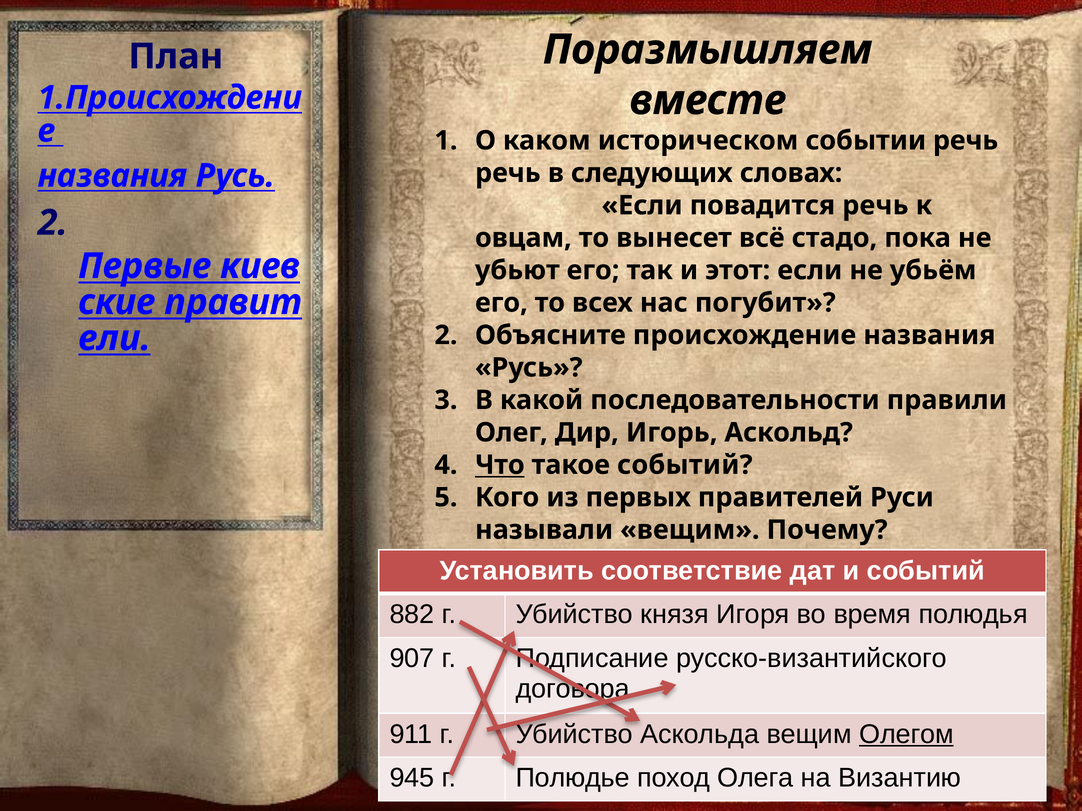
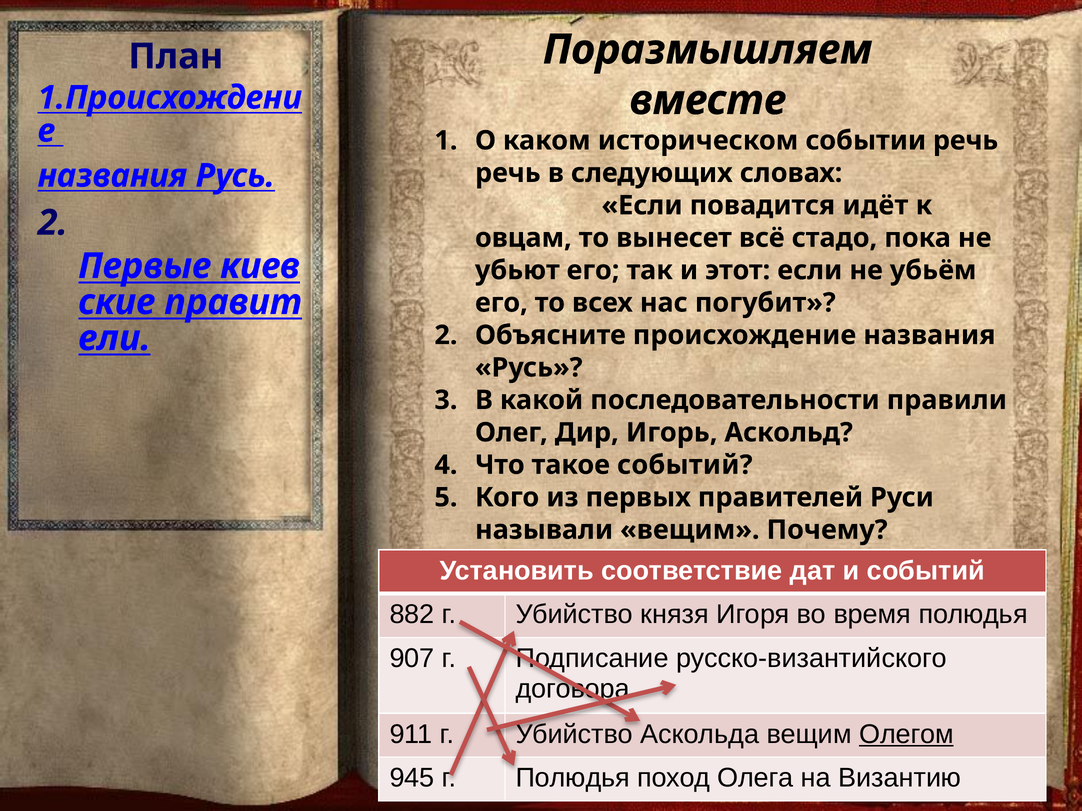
повадится речь: речь -> идёт
Что underline: present -> none
Полюдье at (573, 778): Полюдье -> Полюдья
